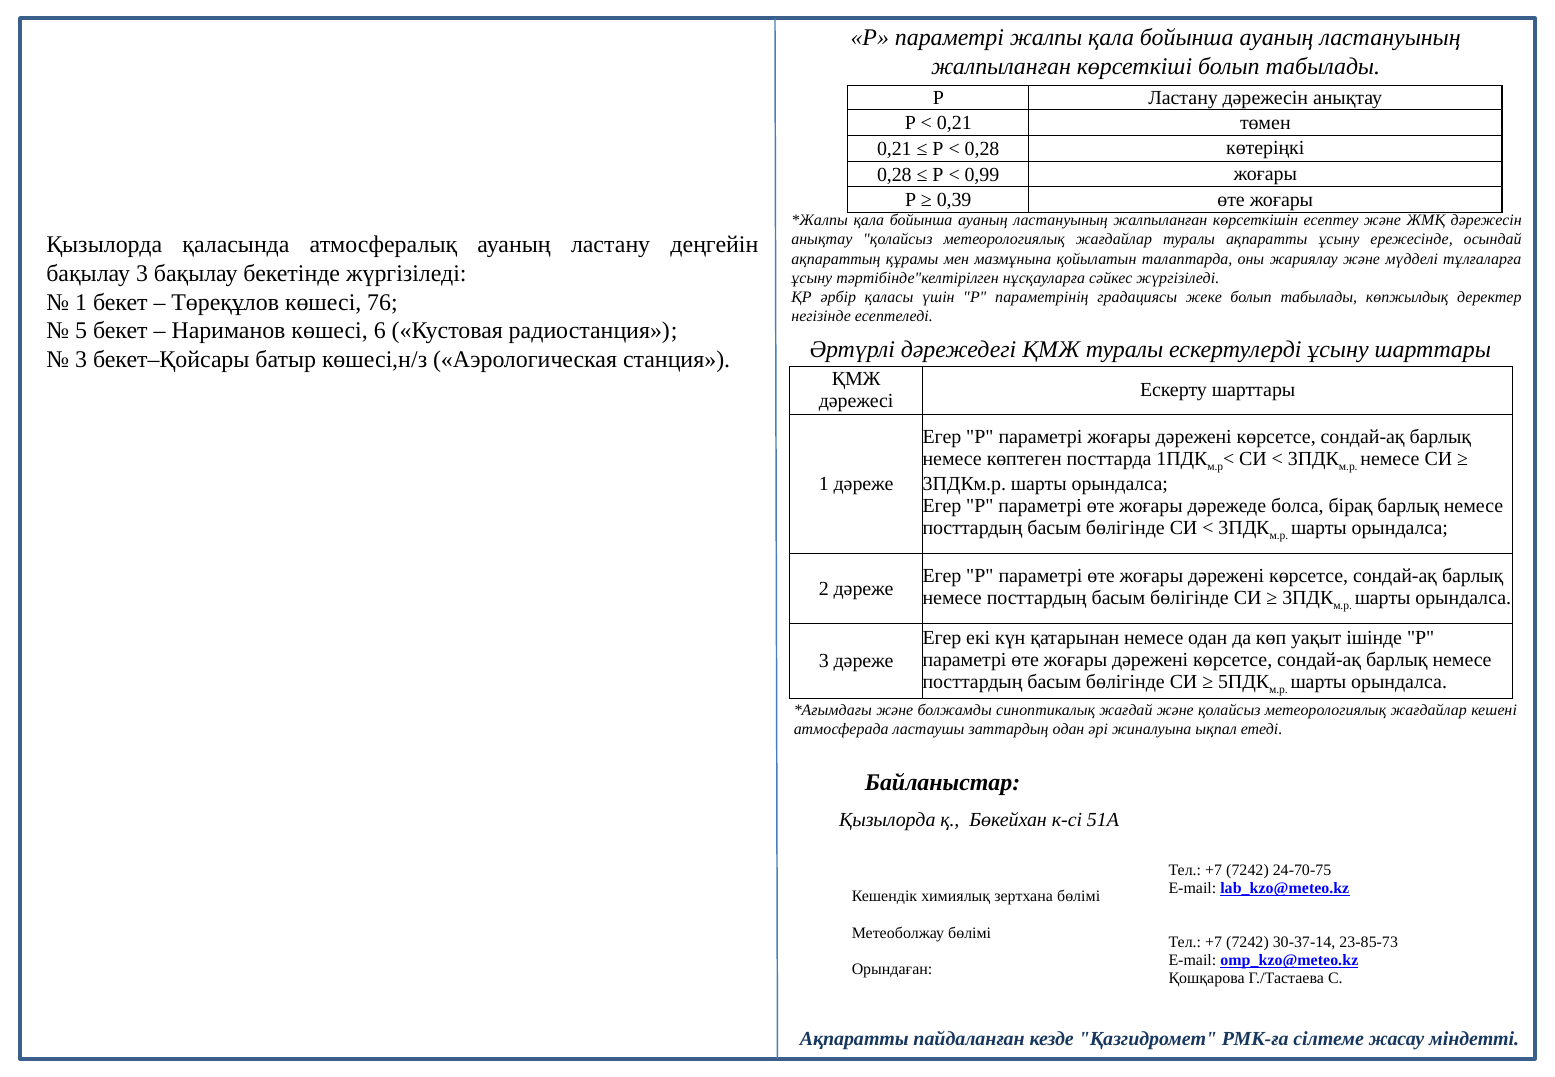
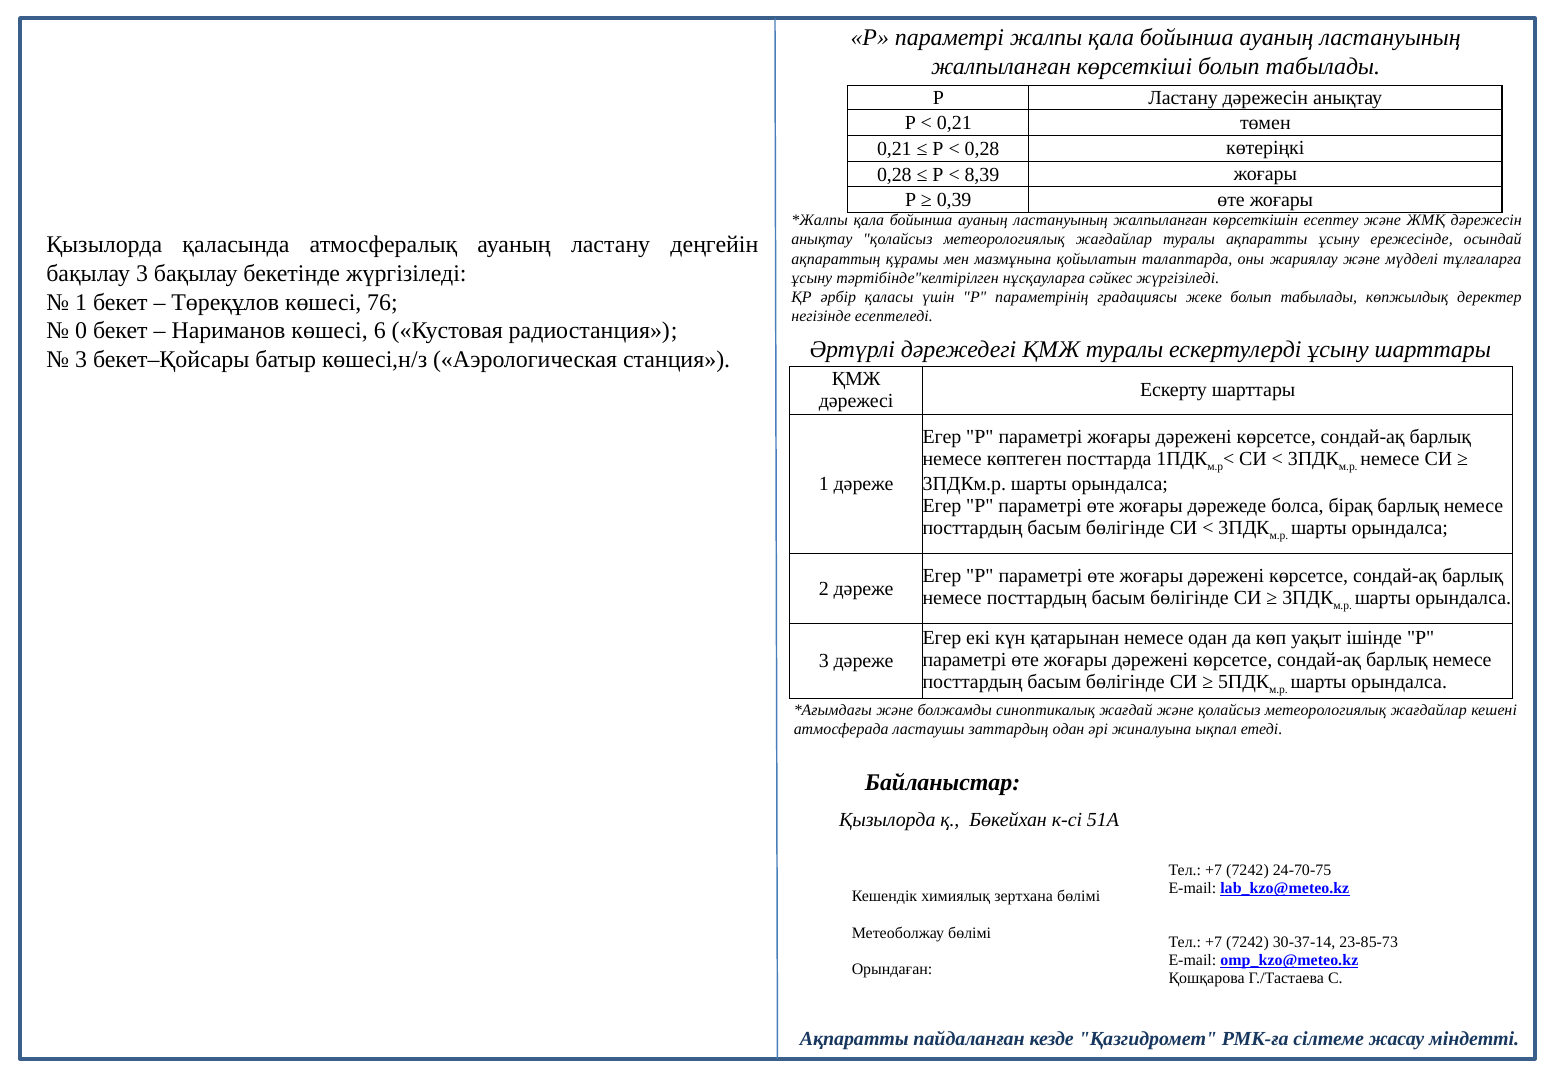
0,99: 0,99 -> 8,39
5: 5 -> 0
